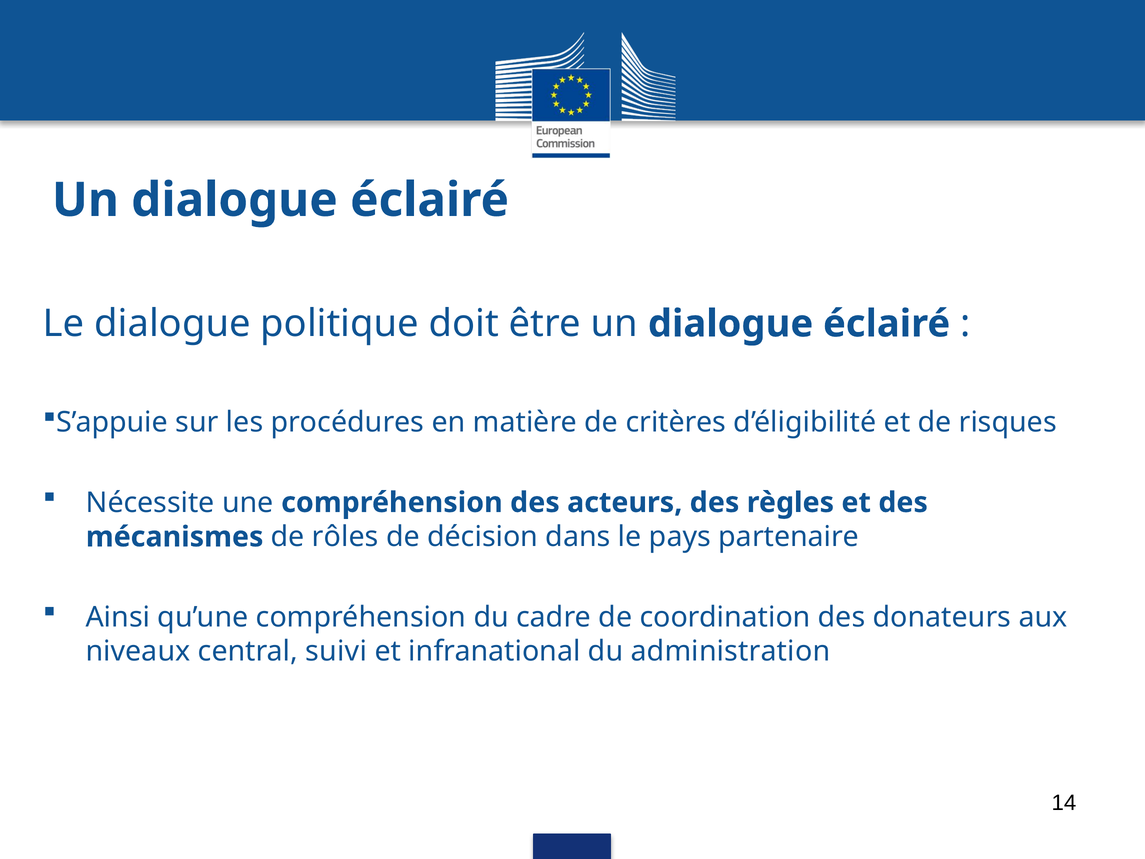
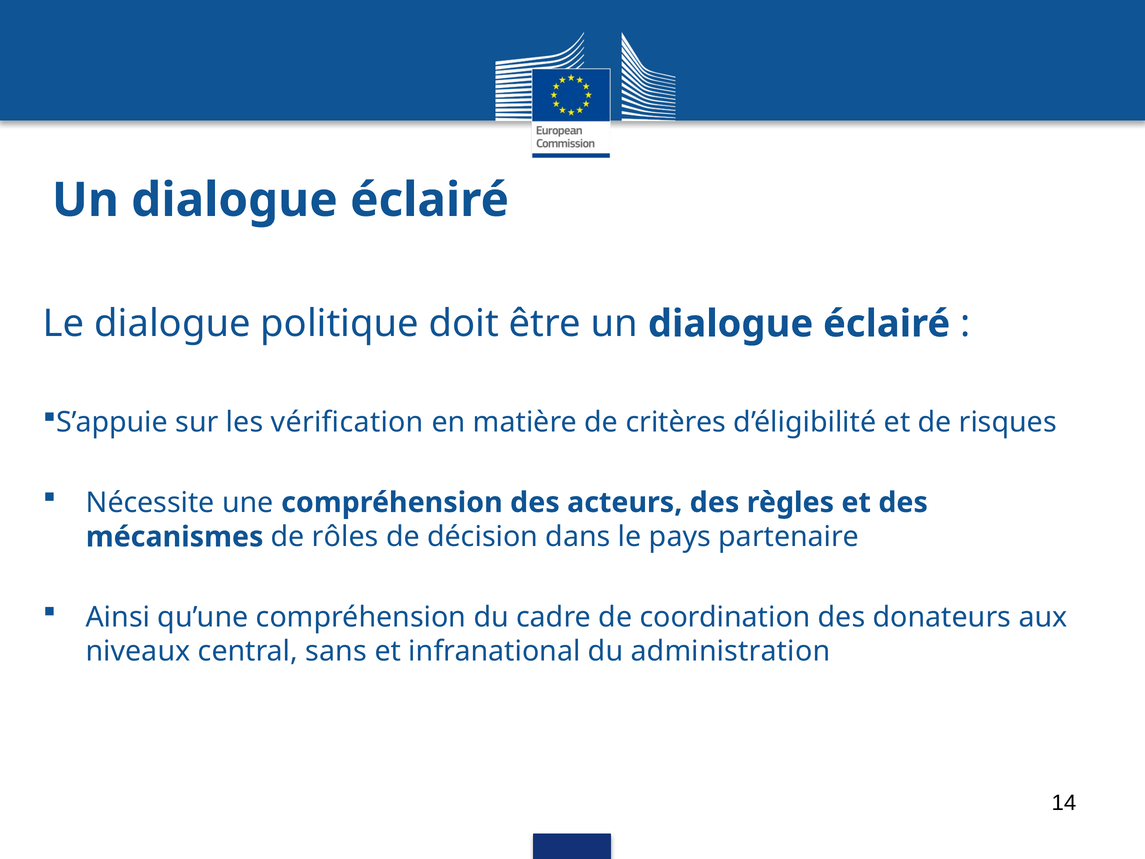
procédures: procédures -> vérification
suivi: suivi -> sans
